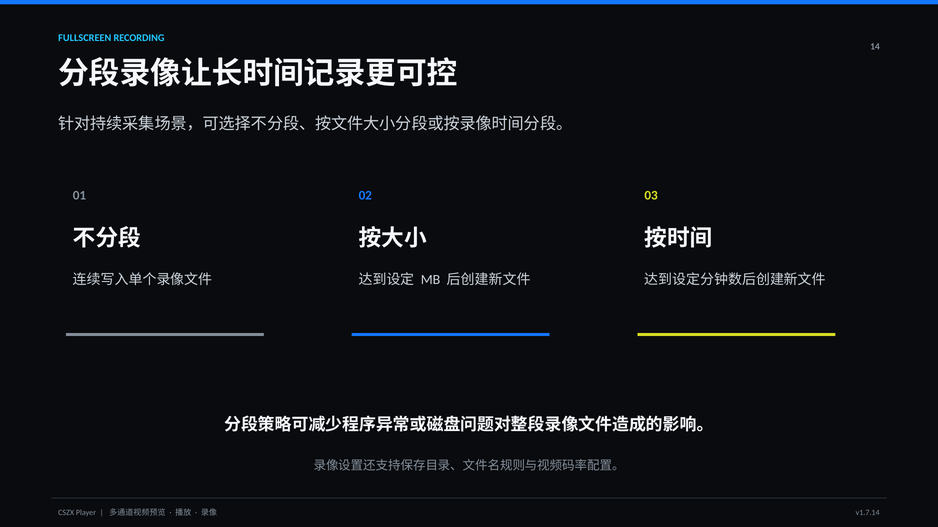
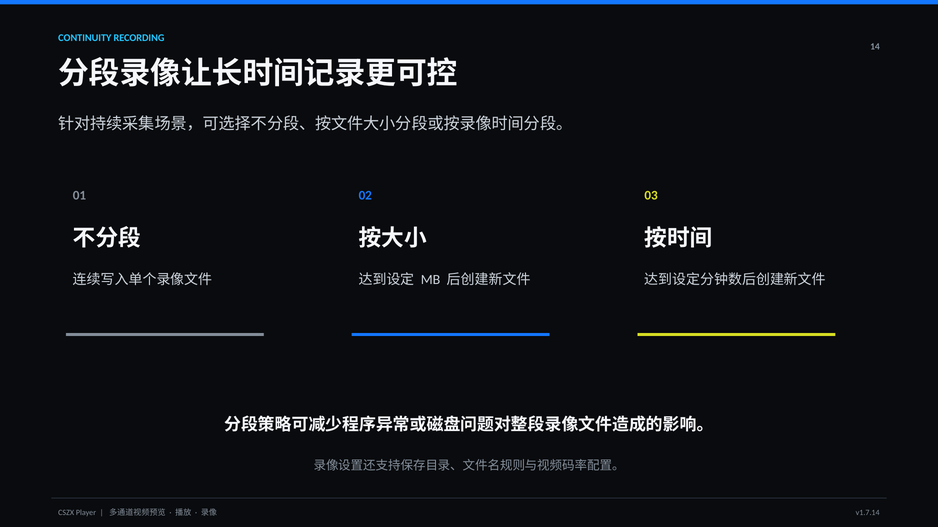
FULLSCREEN: FULLSCREEN -> CONTINUITY
